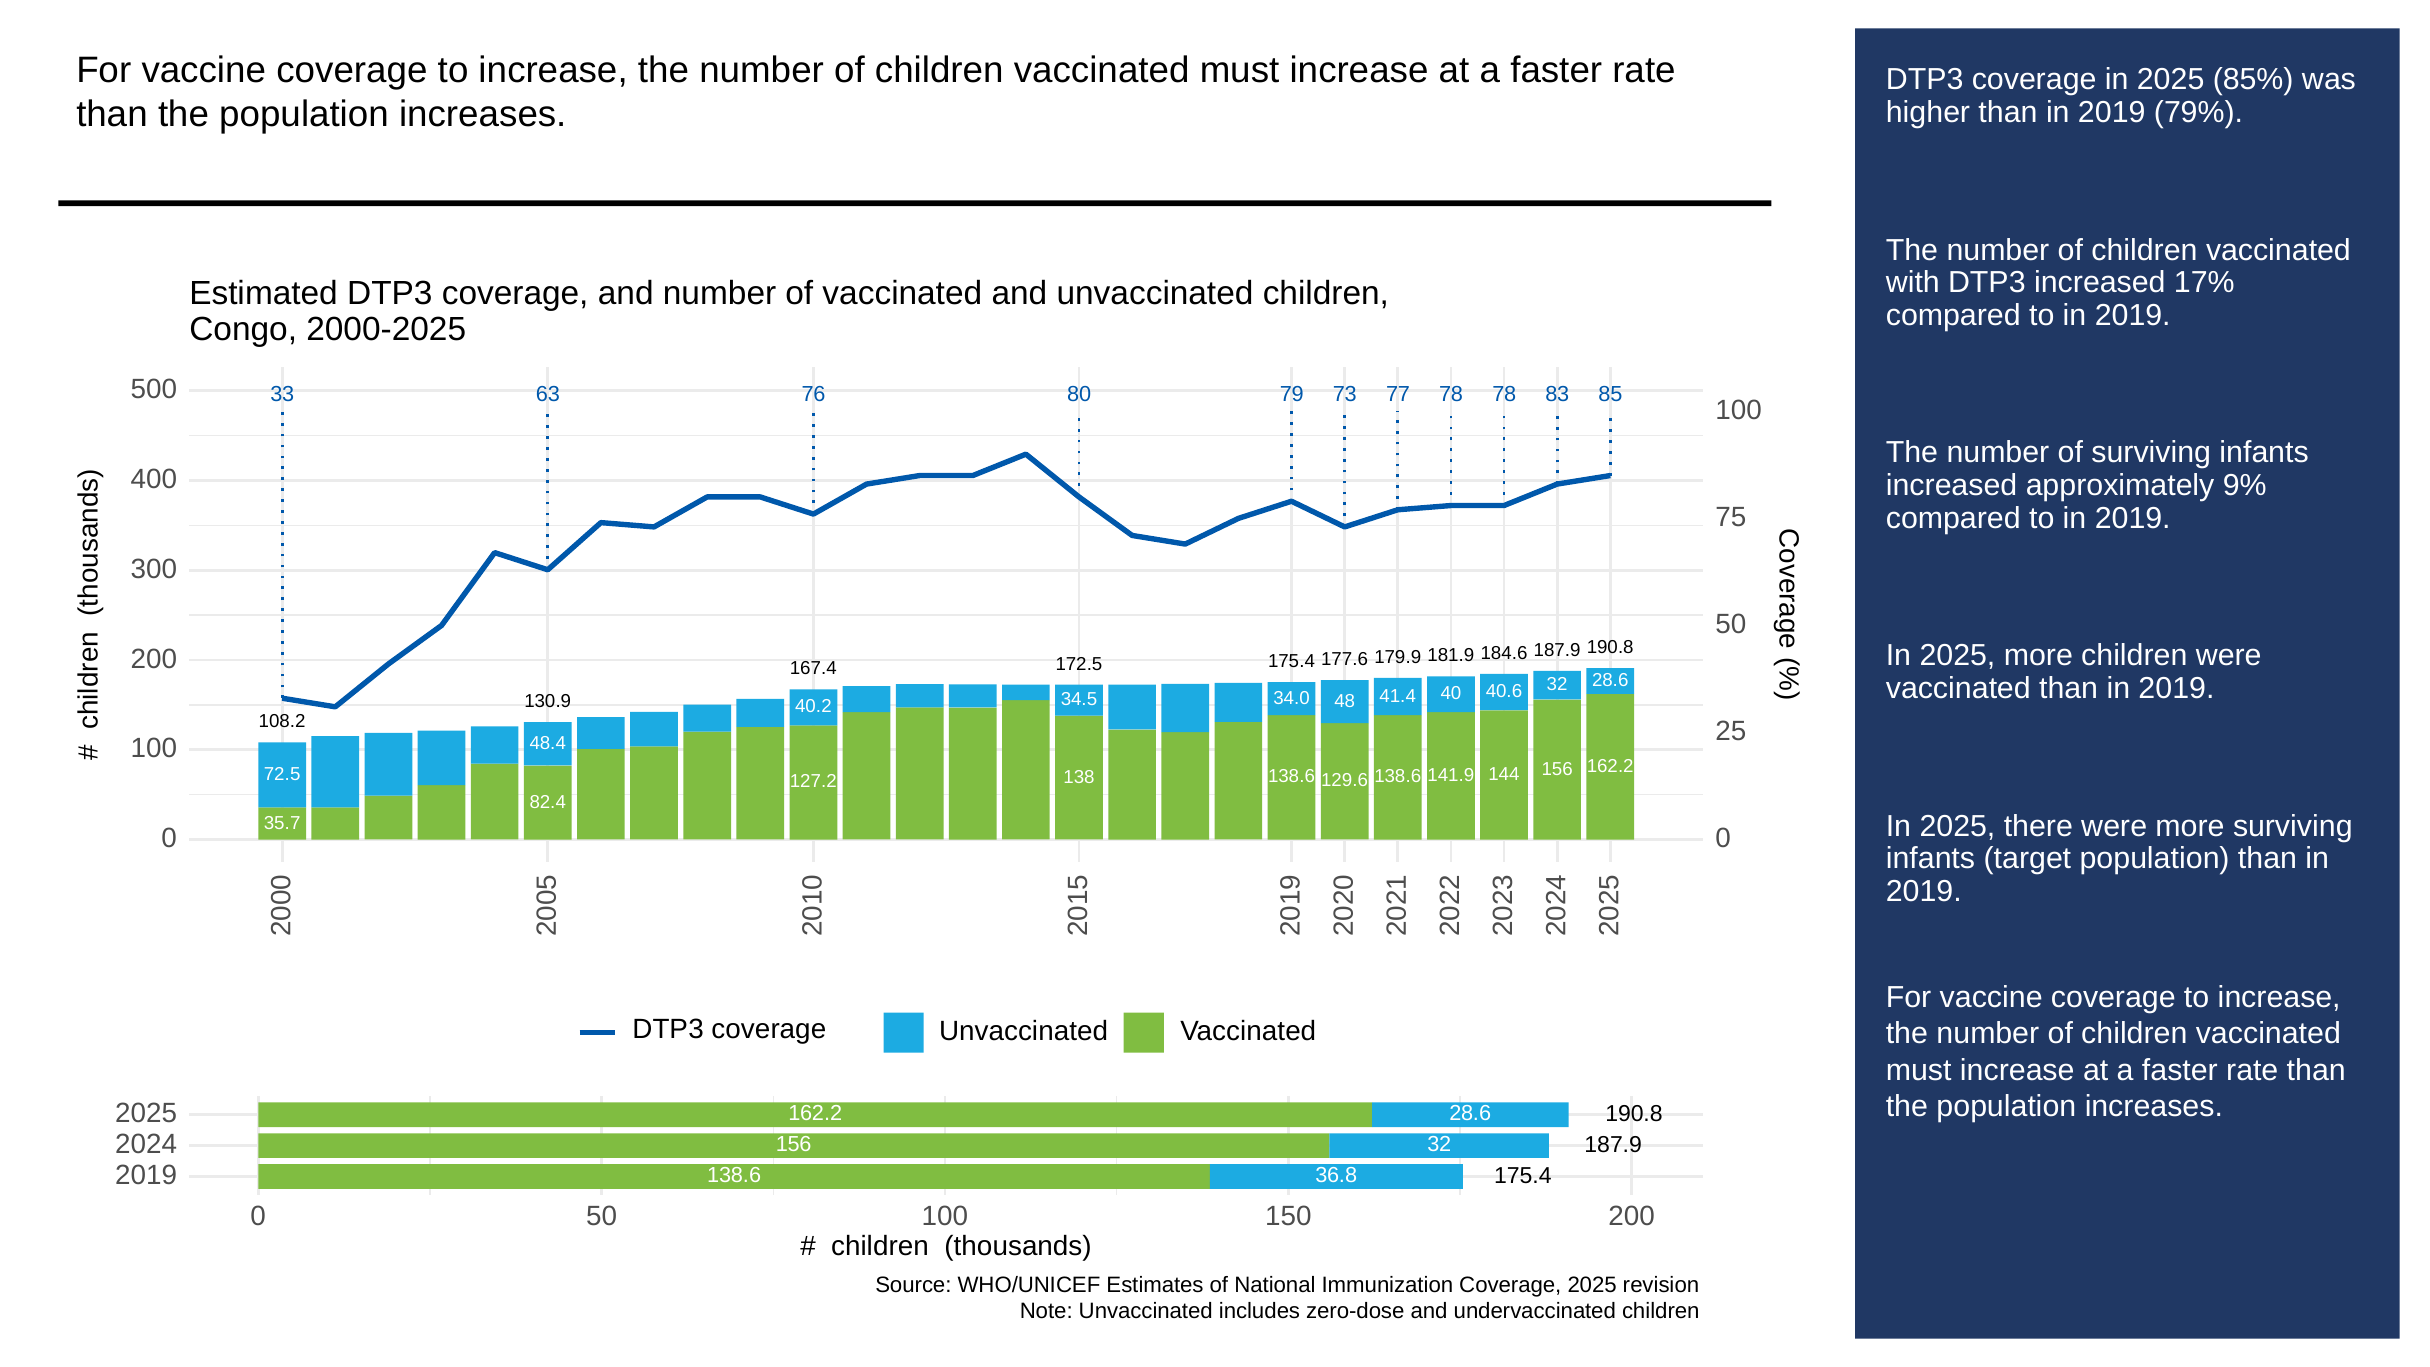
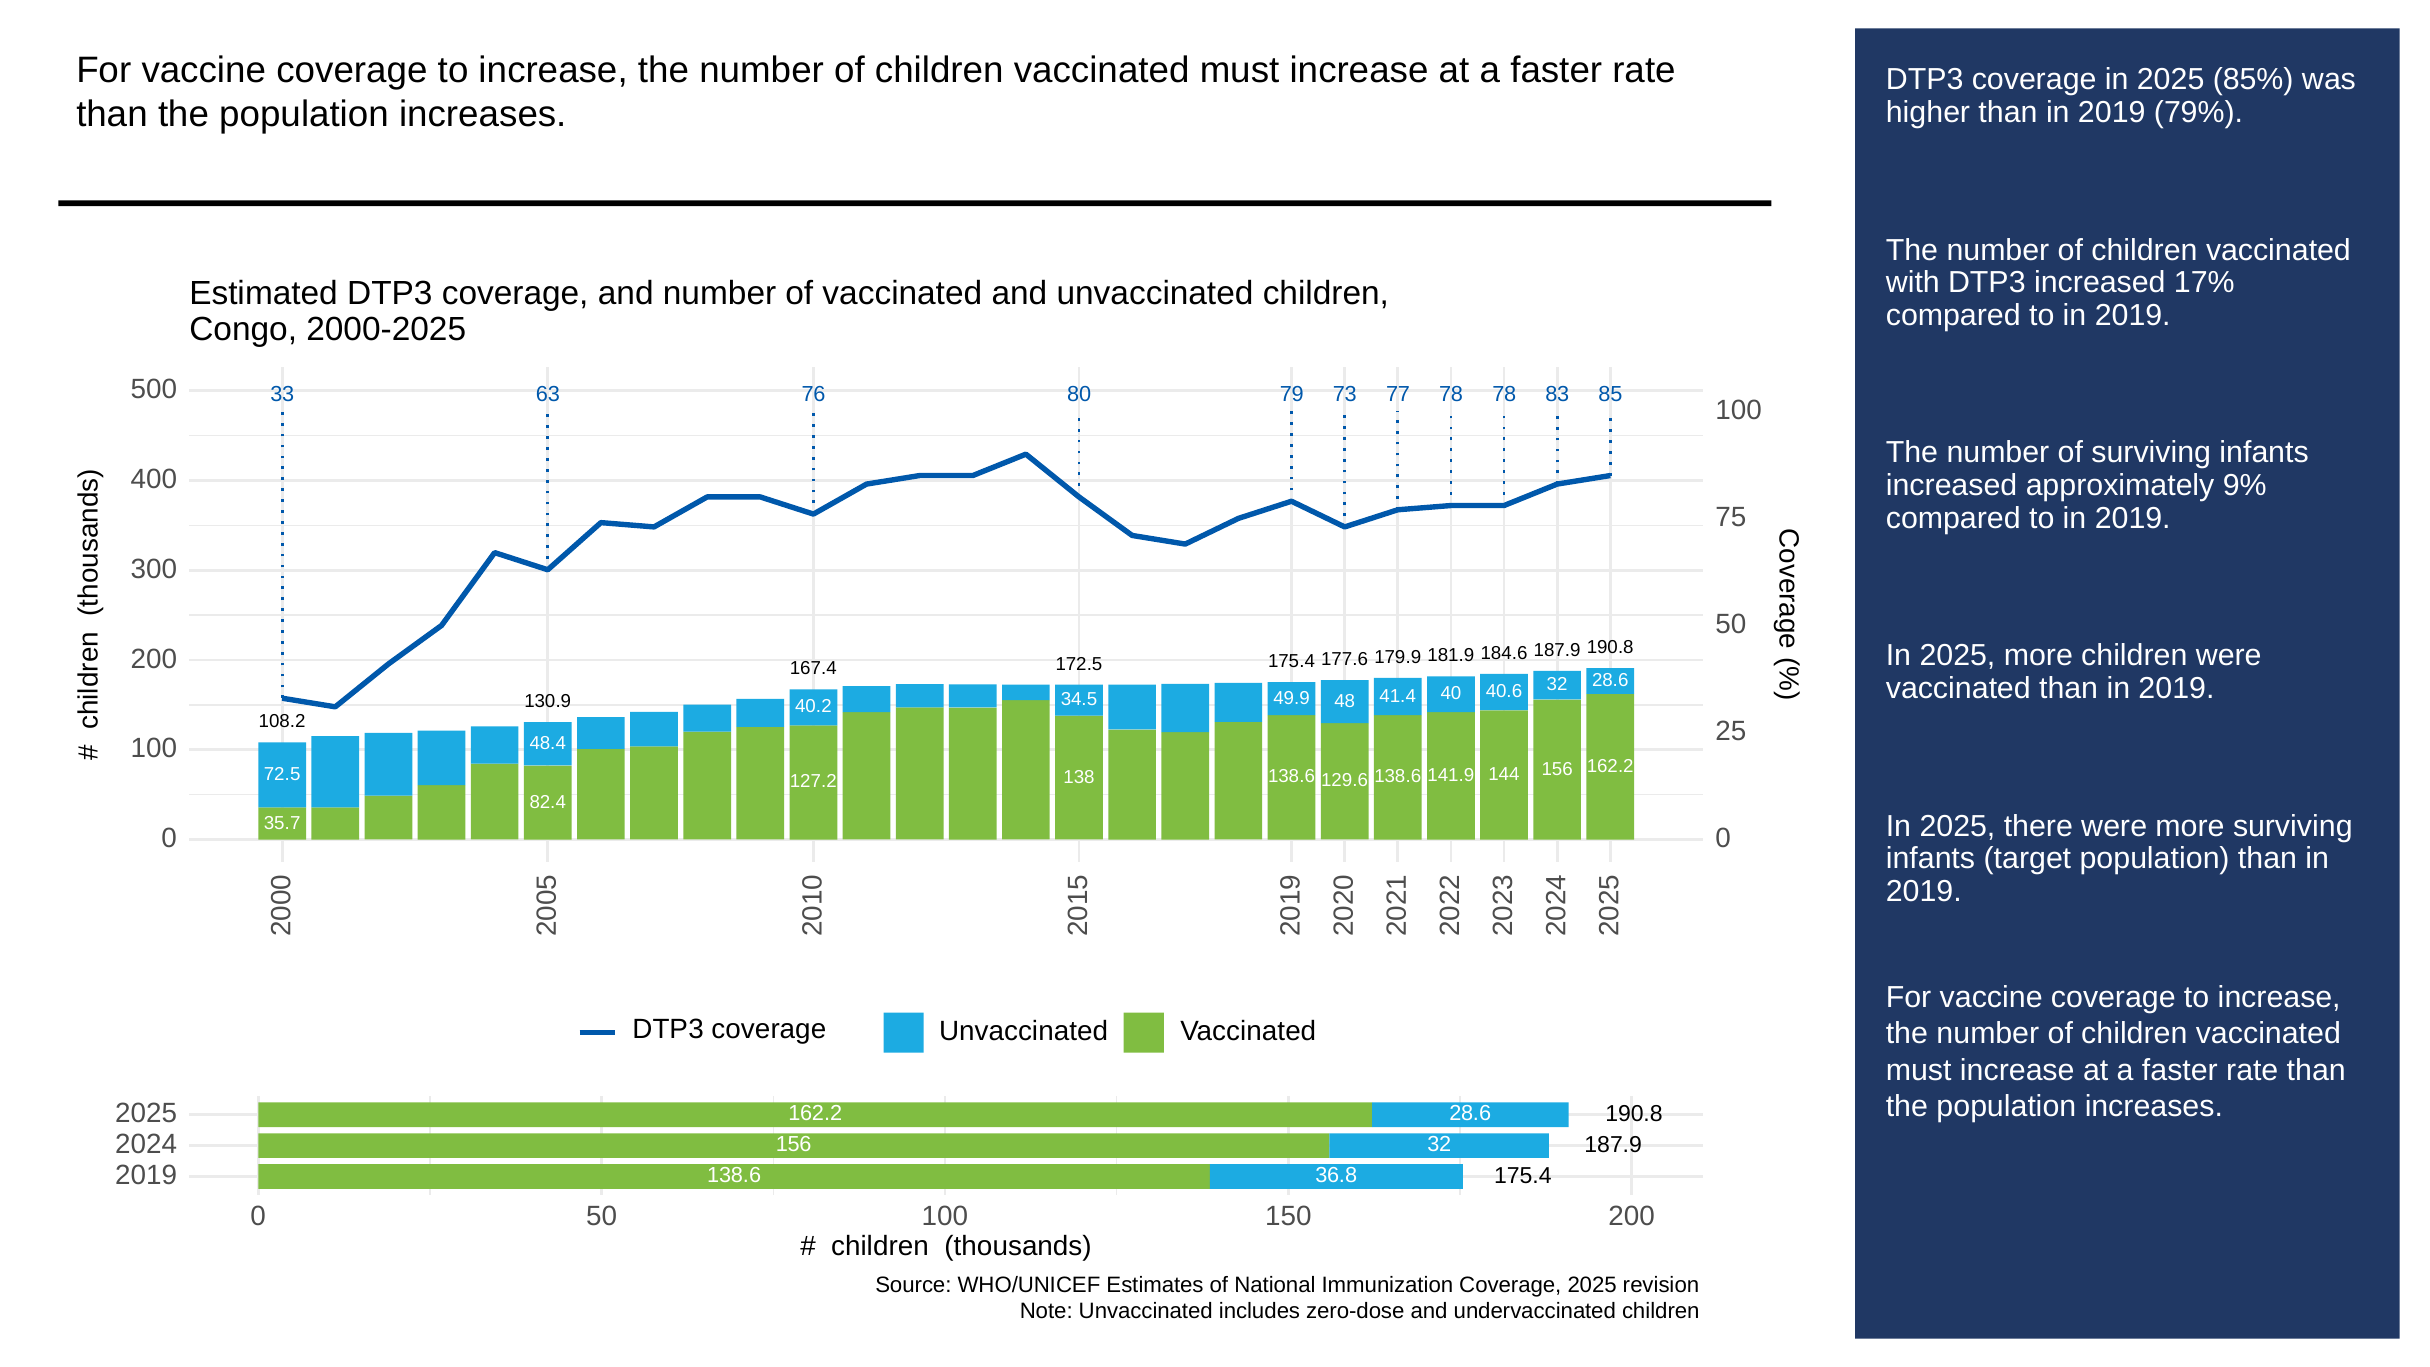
34.0: 34.0 -> 49.9
